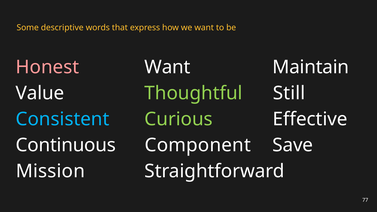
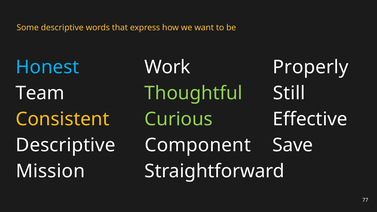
Honest colour: pink -> light blue
Want at (167, 67): Want -> Work
Maintain: Maintain -> Properly
Value: Value -> Team
Consistent colour: light blue -> yellow
Continuous at (66, 145): Continuous -> Descriptive
